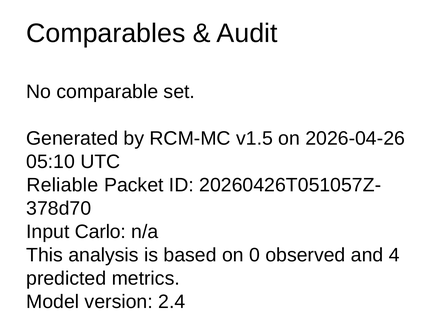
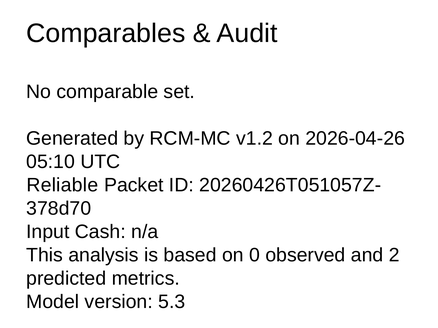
v1.5: v1.5 -> v1.2
Carlo: Carlo -> Cash
4: 4 -> 2
2.4: 2.4 -> 5.3
